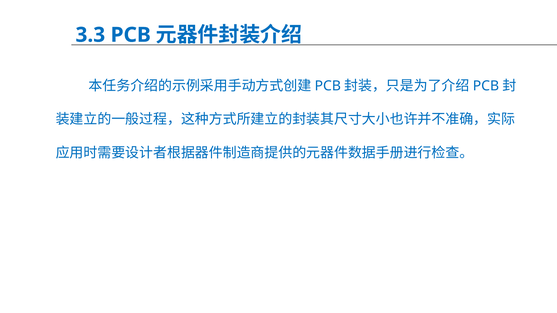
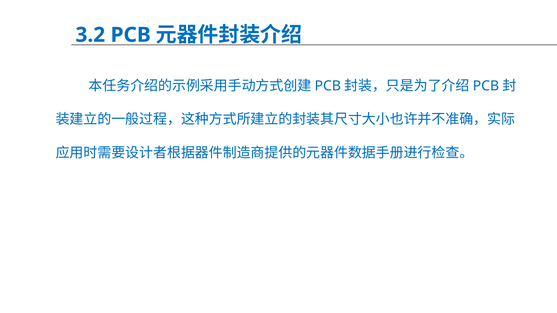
3.3: 3.3 -> 3.2
